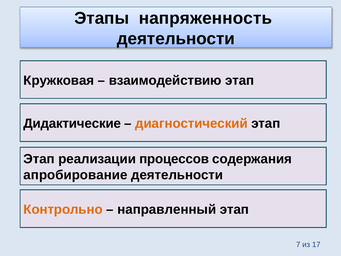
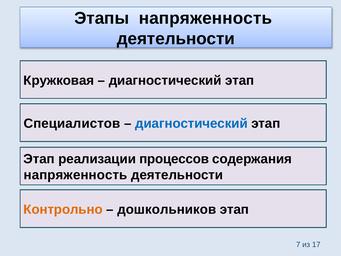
взаимодействию at (165, 80): взаимодействию -> диагностический
Дидактические: Дидактические -> Специалистов
диагностический at (191, 123) colour: orange -> blue
апробирование at (75, 175): апробирование -> напряженность
направленный: направленный -> дошкольников
